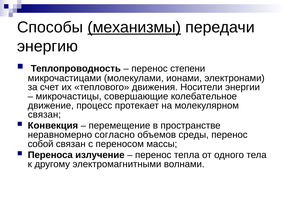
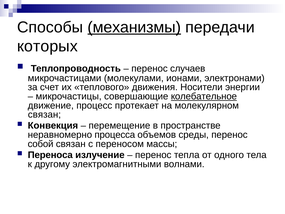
энергию: энергию -> которых
степени: степени -> случаев
колебательное underline: none -> present
согласно: согласно -> процесса
